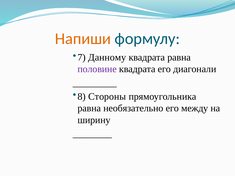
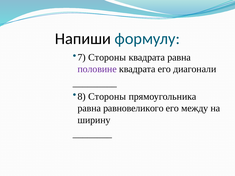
Напиши colour: orange -> black
Данному at (107, 57): Данному -> Стороны
необязательно: необязательно -> равновеликого
